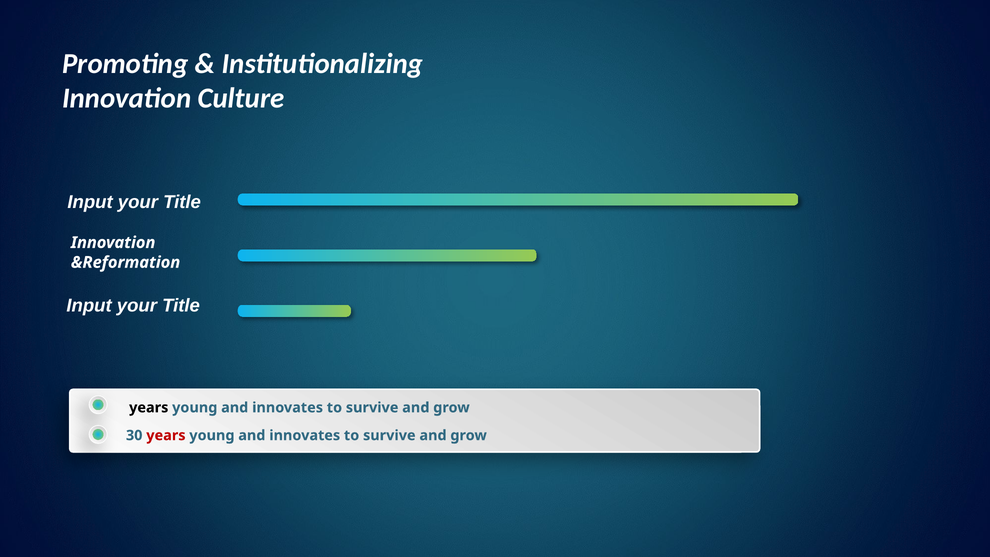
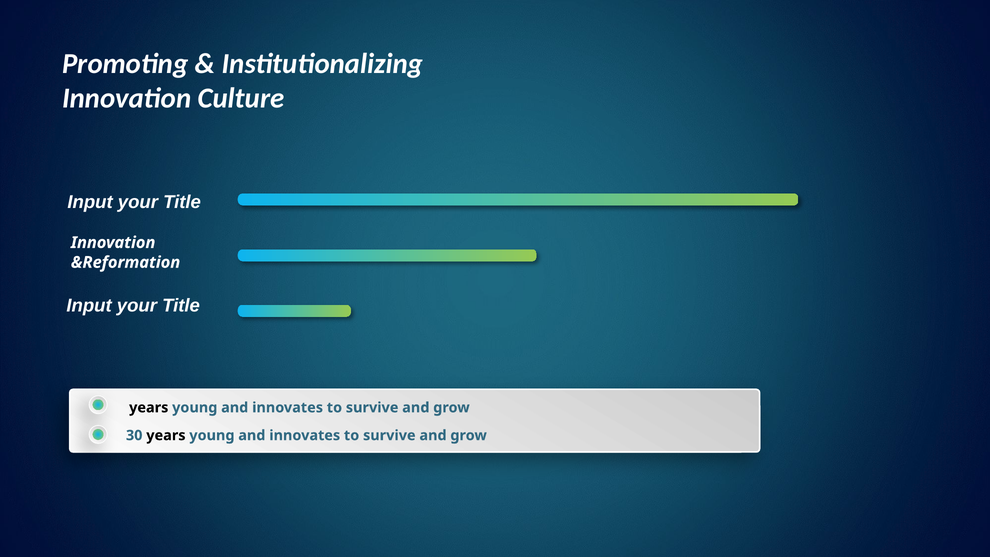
years at (166, 435) colour: red -> black
